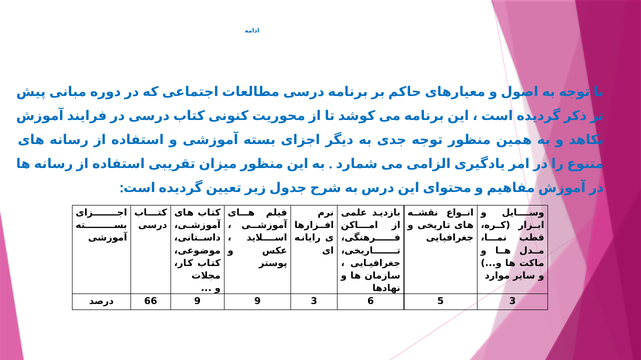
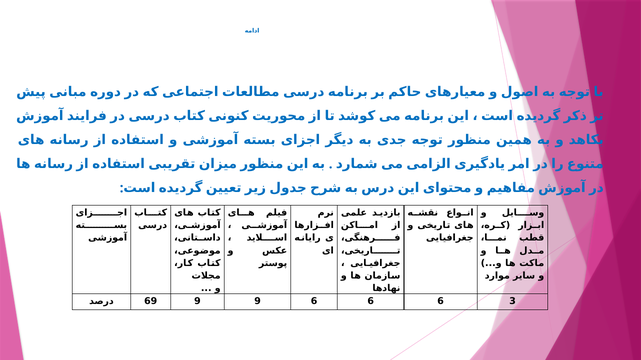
66: 66 -> 69
9 3: 3 -> 6
5 at (441, 301): 5 -> 6
